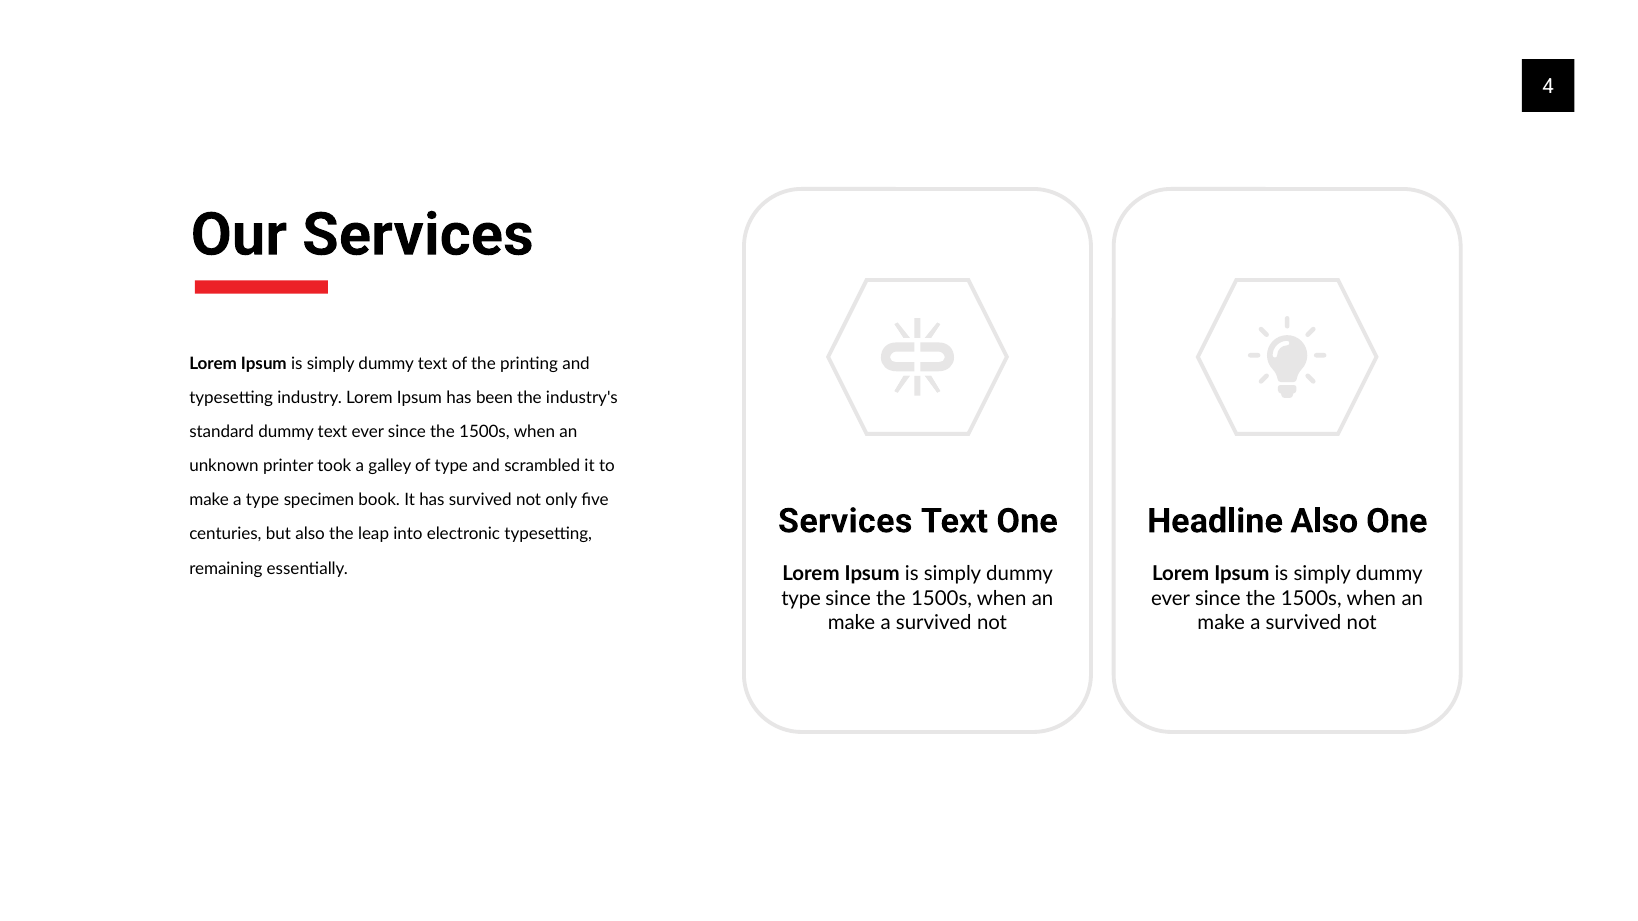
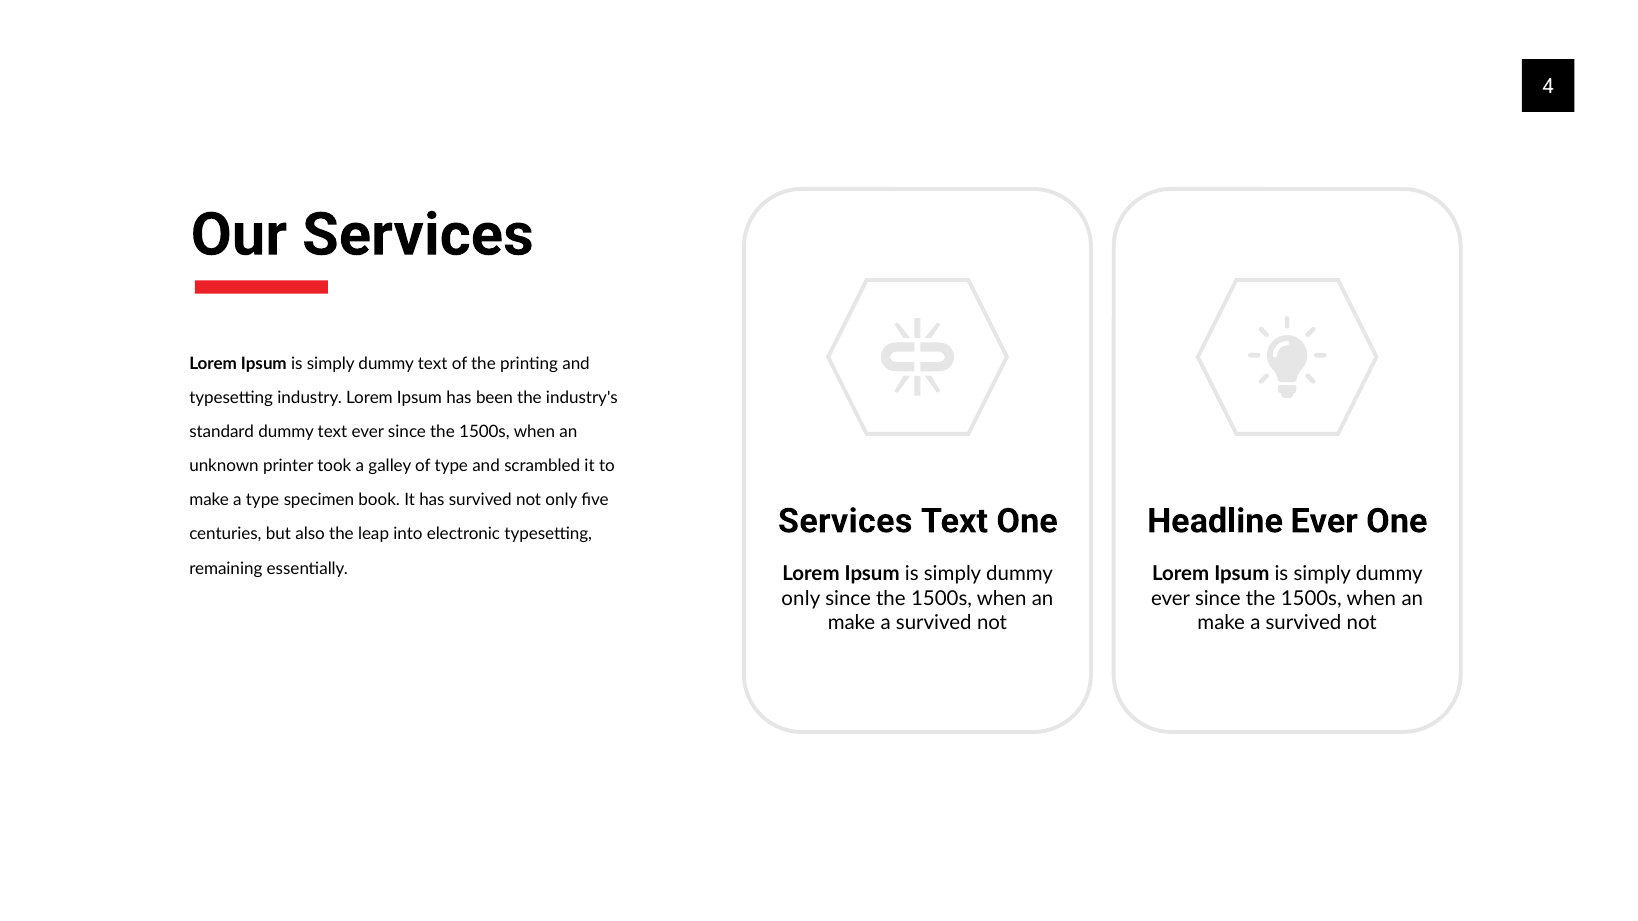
Headline Also: Also -> Ever
type at (801, 599): type -> only
